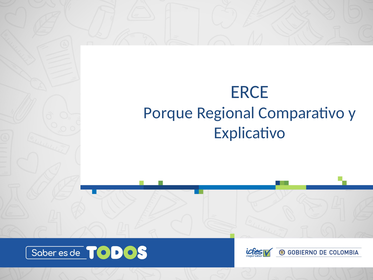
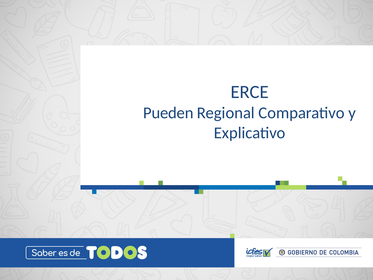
Porque: Porque -> Pueden
